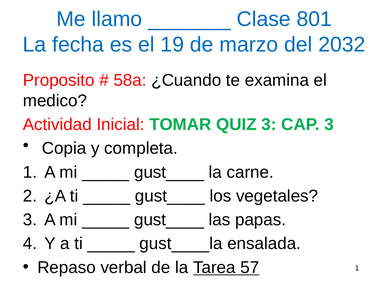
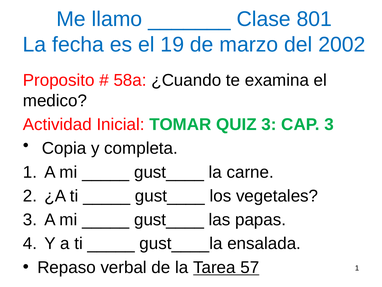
2032: 2032 -> 2002
